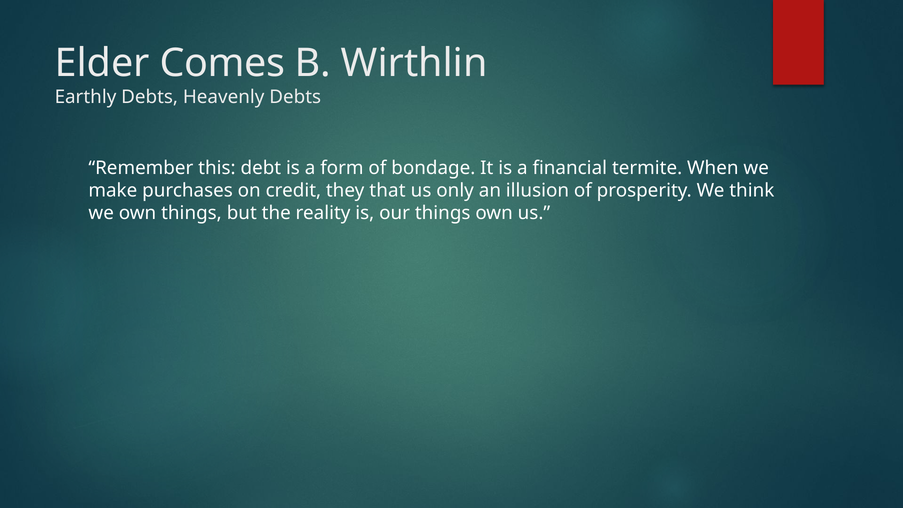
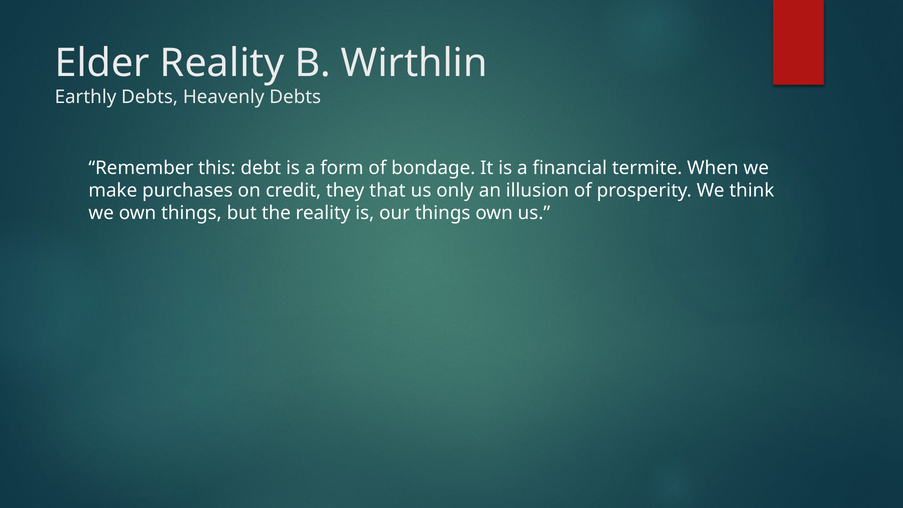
Elder Comes: Comes -> Reality
